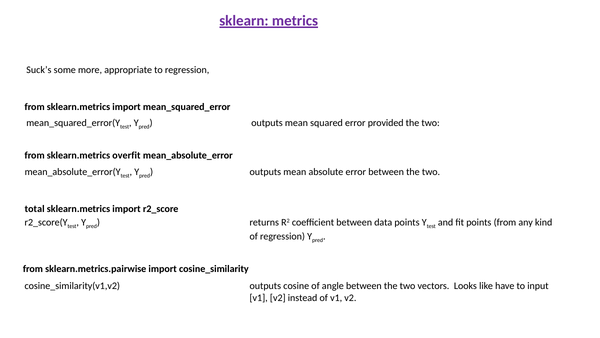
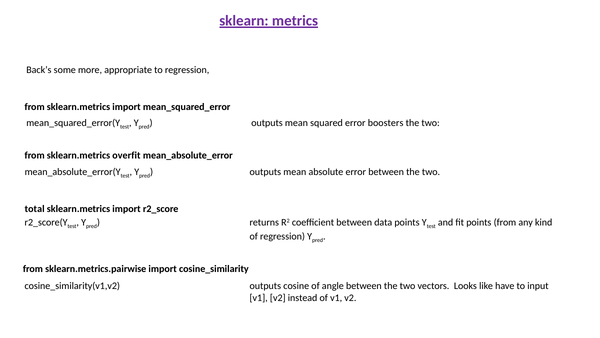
Suck’s: Suck’s -> Back’s
provided: provided -> boosters
